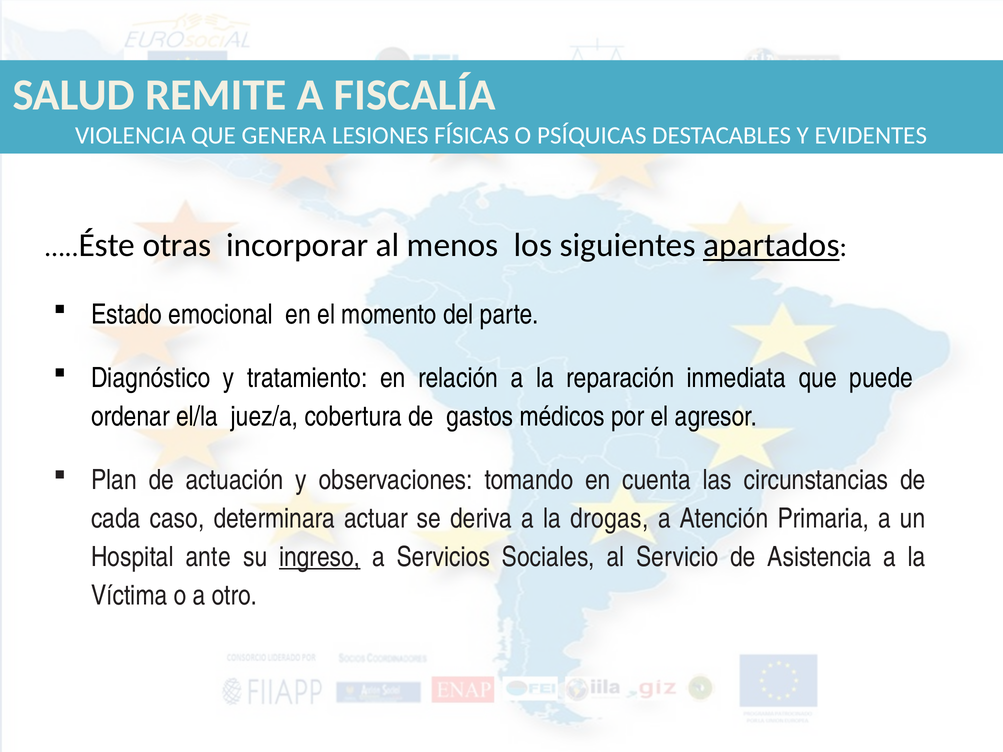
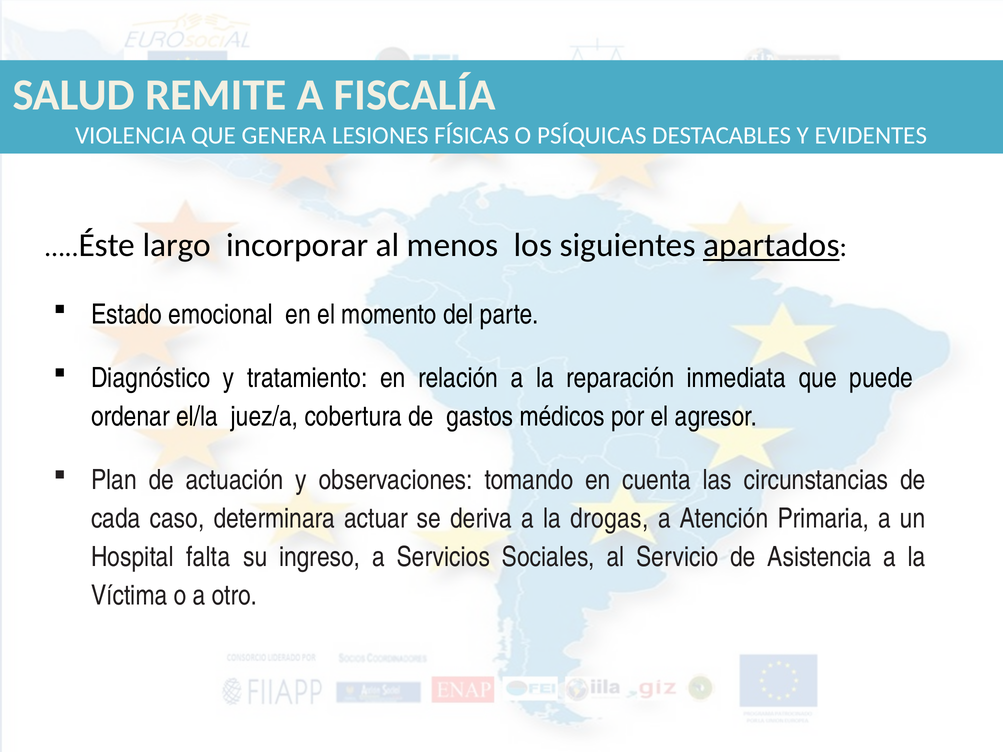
otras: otras -> largo
ante: ante -> falta
ingreso underline: present -> none
